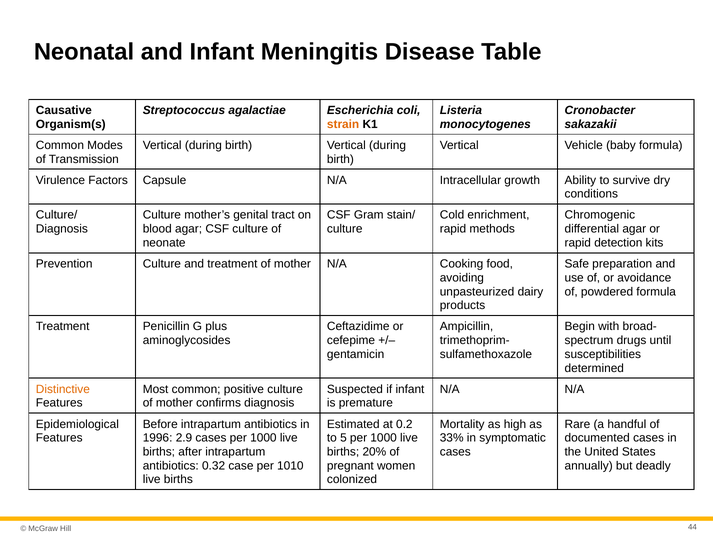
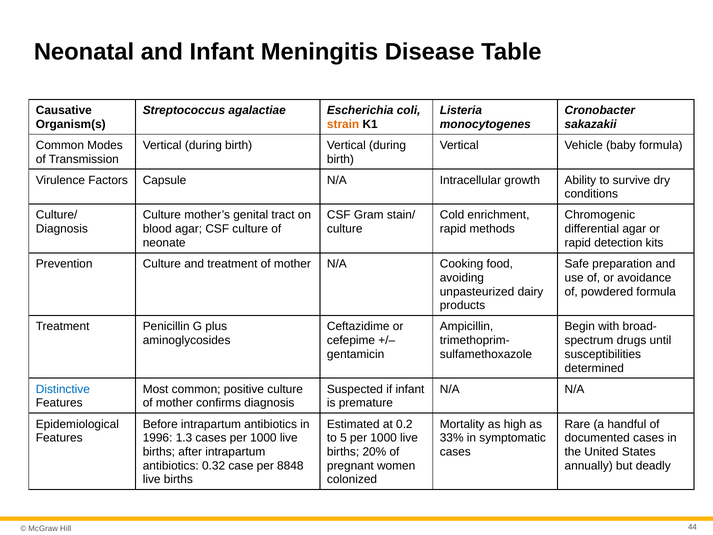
Distinctive colour: orange -> blue
2.9: 2.9 -> 1.3
1010: 1010 -> 8848
